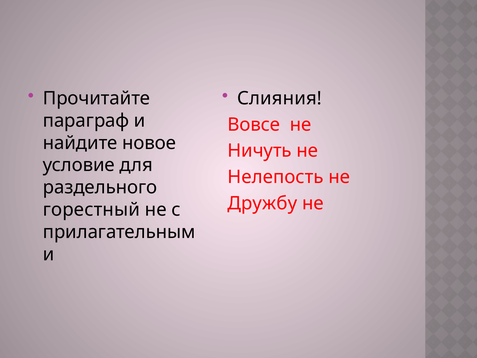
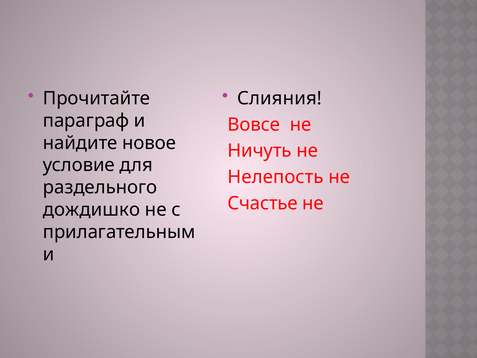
Дружбу: Дружбу -> Счастье
горестный: горестный -> дождишко
